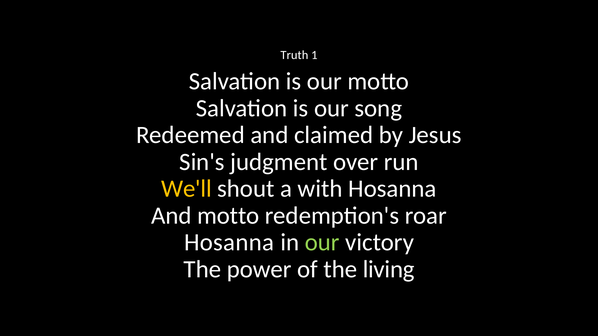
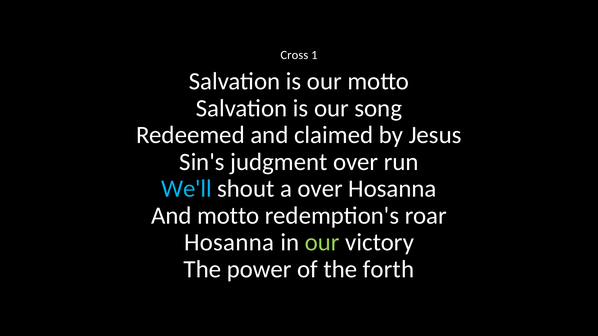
Truth: Truth -> Cross
We'll colour: yellow -> light blue
a with: with -> over
living: living -> forth
